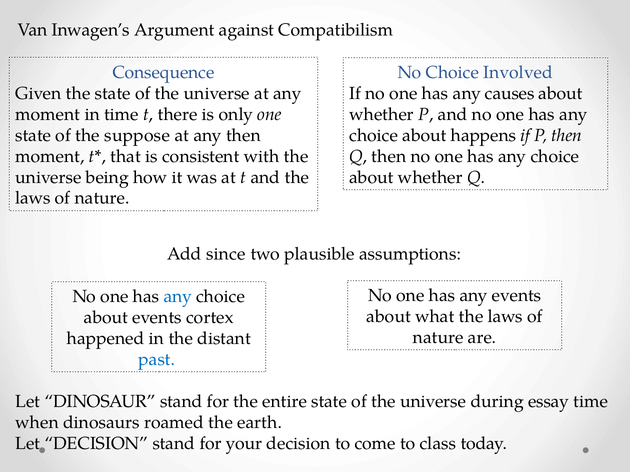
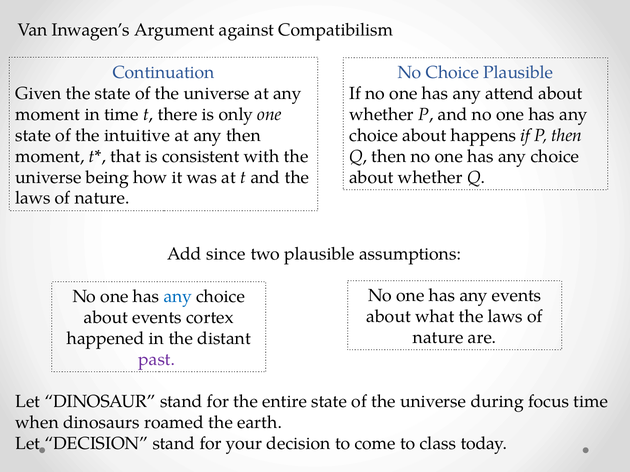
Consequence: Consequence -> Continuation
Choice Involved: Involved -> Plausible
causes: causes -> attend
suppose: suppose -> intuitive
past colour: blue -> purple
essay: essay -> focus
